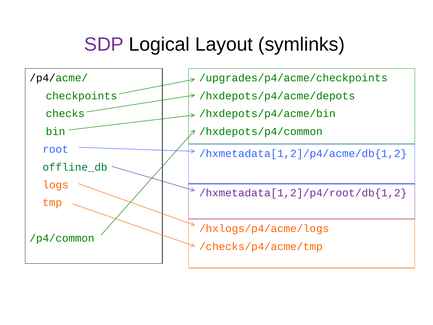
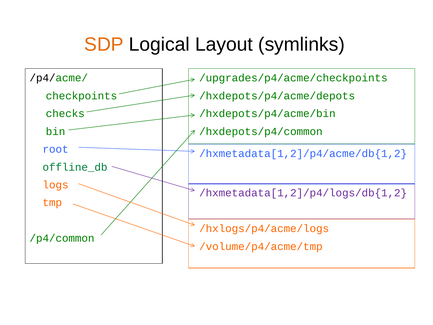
SDP colour: purple -> orange
/hxmetadata[1,2]/p4/root/db{1,2: /hxmetadata[1,2]/p4/root/db{1,2 -> /hxmetadata[1,2]/p4/logs/db{1,2
/checks/p4/acme/tmp: /checks/p4/acme/tmp -> /volume/p4/acme/tmp
